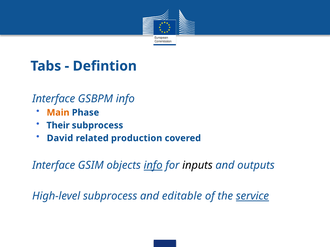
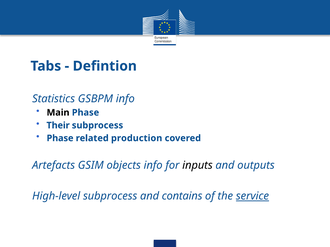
Interface at (54, 99): Interface -> Statistics
Main colour: orange -> black
David at (60, 138): David -> Phase
Interface at (54, 166): Interface -> Artefacts
info at (153, 166) underline: present -> none
editable: editable -> contains
